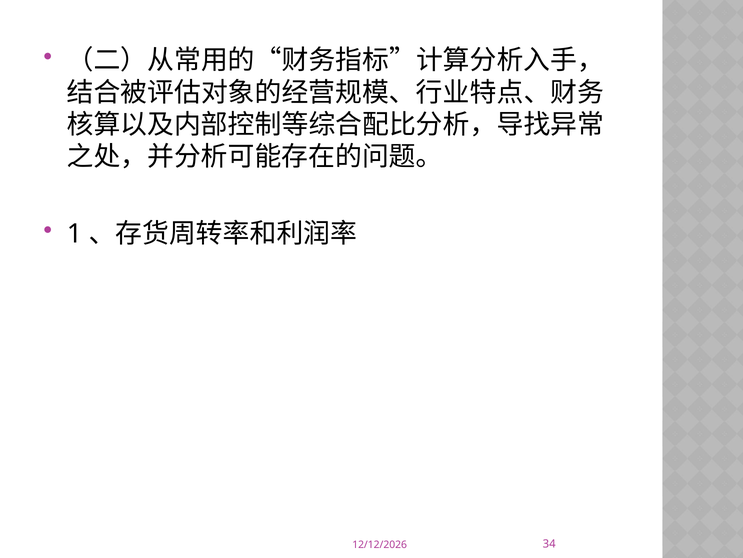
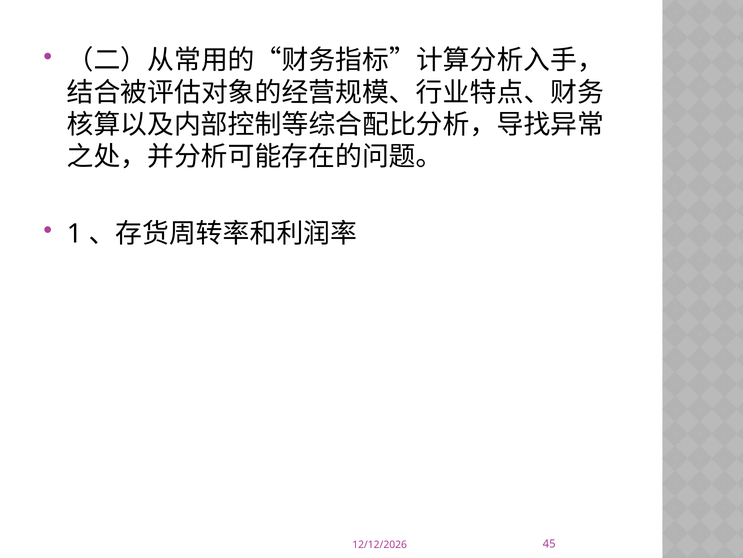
34: 34 -> 45
